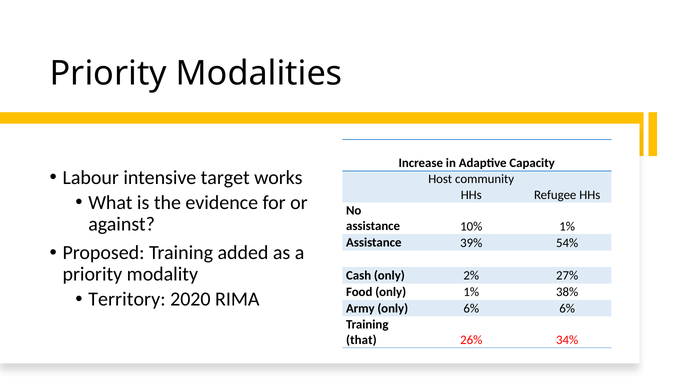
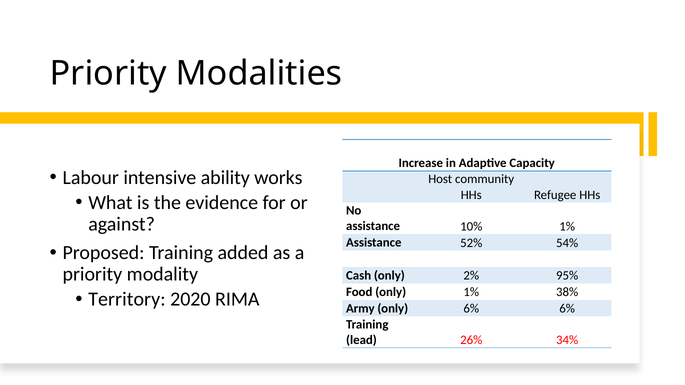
target: target -> ability
39%: 39% -> 52%
27%: 27% -> 95%
that: that -> lead
